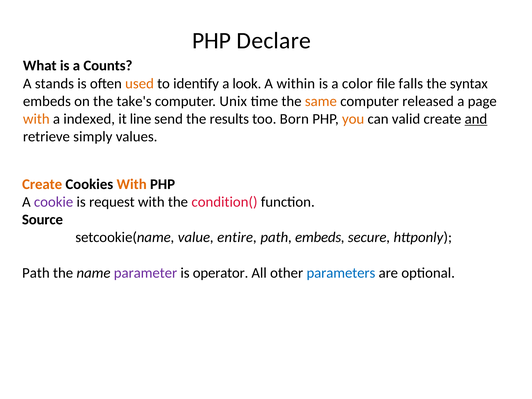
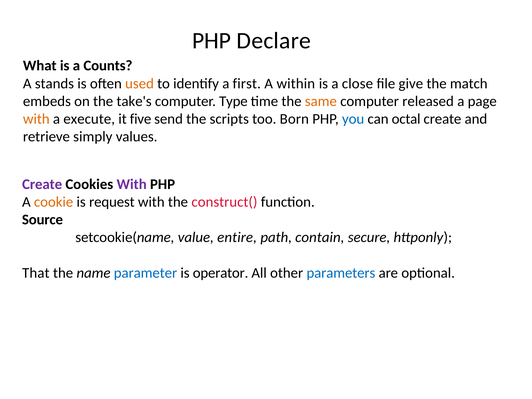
look: look -> first
color: color -> close
falls: falls -> give
syntax: syntax -> match
Unix: Unix -> Type
indexed: indexed -> execute
line: line -> five
results: results -> scripts
you colour: orange -> blue
valid: valid -> octal
and underline: present -> none
Create at (42, 184) colour: orange -> purple
With at (132, 184) colour: orange -> purple
cookie colour: purple -> orange
condition(: condition( -> construct(
path embeds: embeds -> contain
Path at (36, 273): Path -> That
parameter colour: purple -> blue
